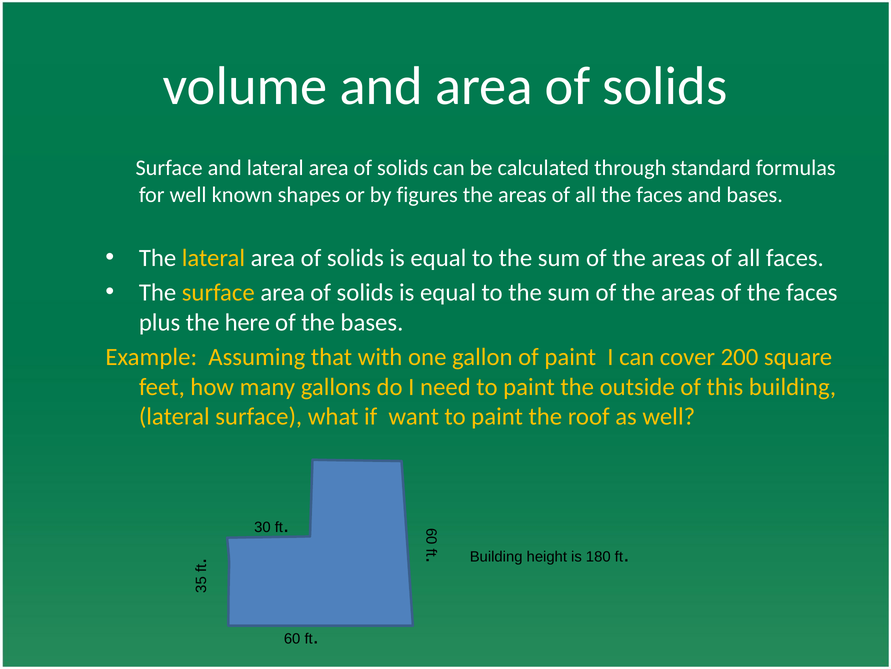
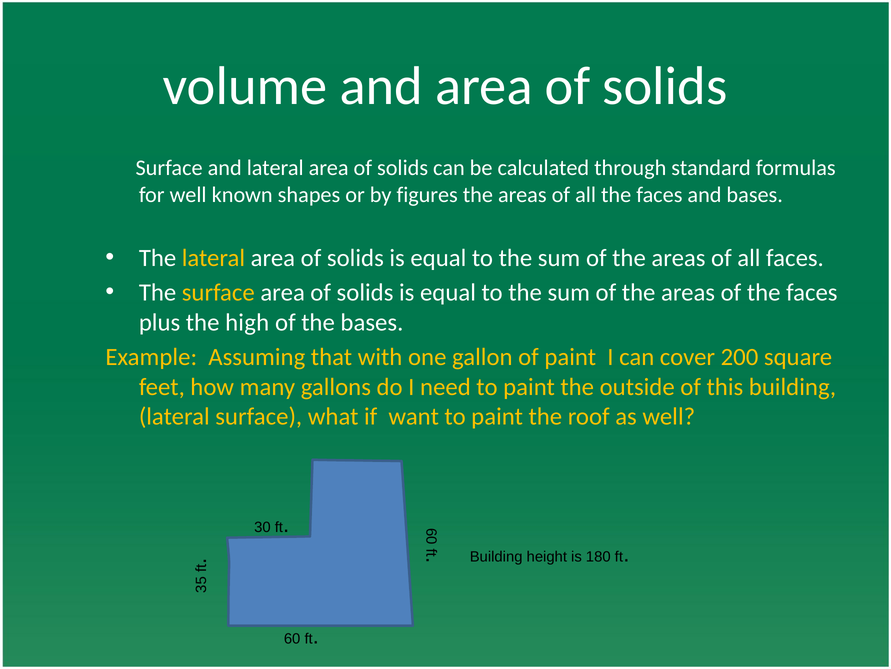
here: here -> high
